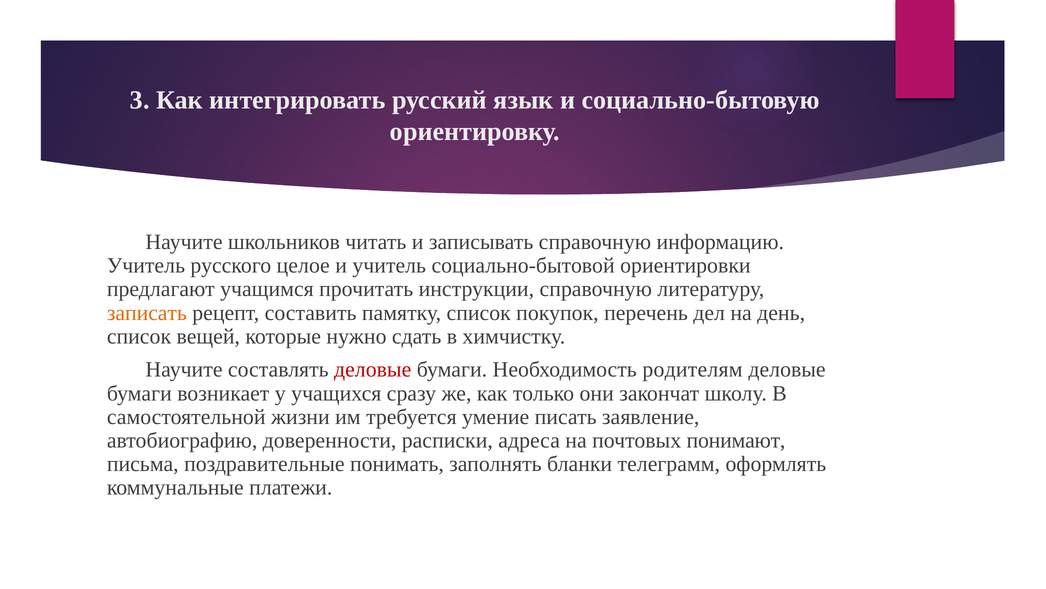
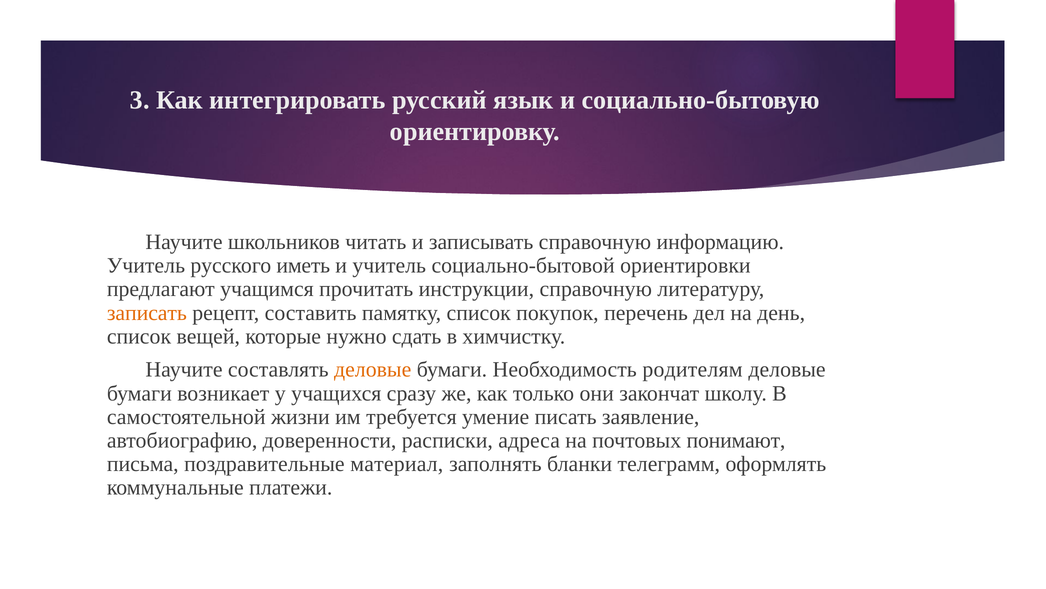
целое: целое -> иметь
деловые at (373, 369) colour: red -> orange
понимать: понимать -> материал
